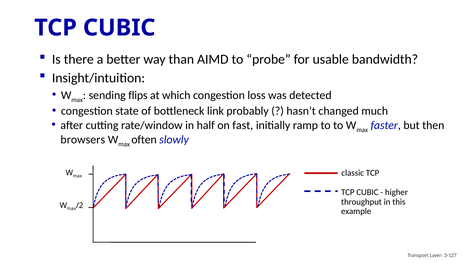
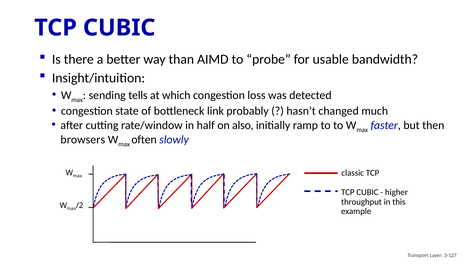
flips: flips -> tells
fast: fast -> also
